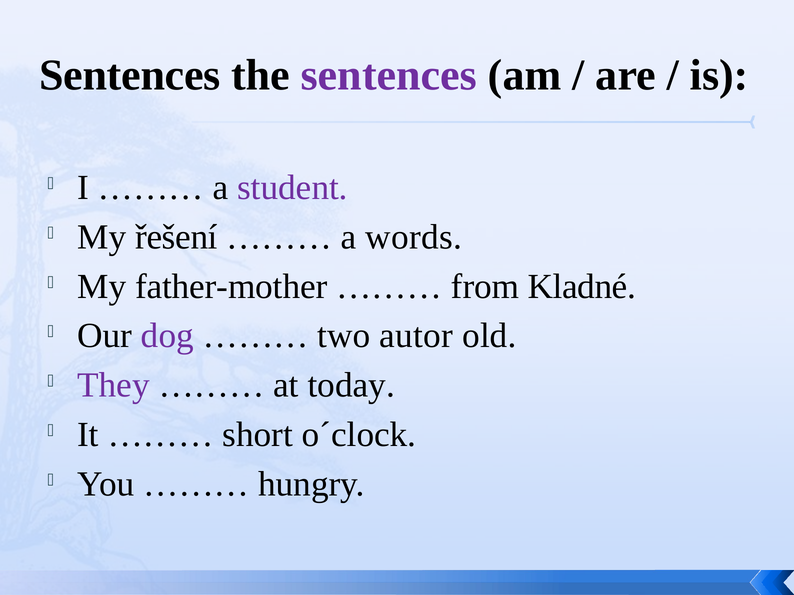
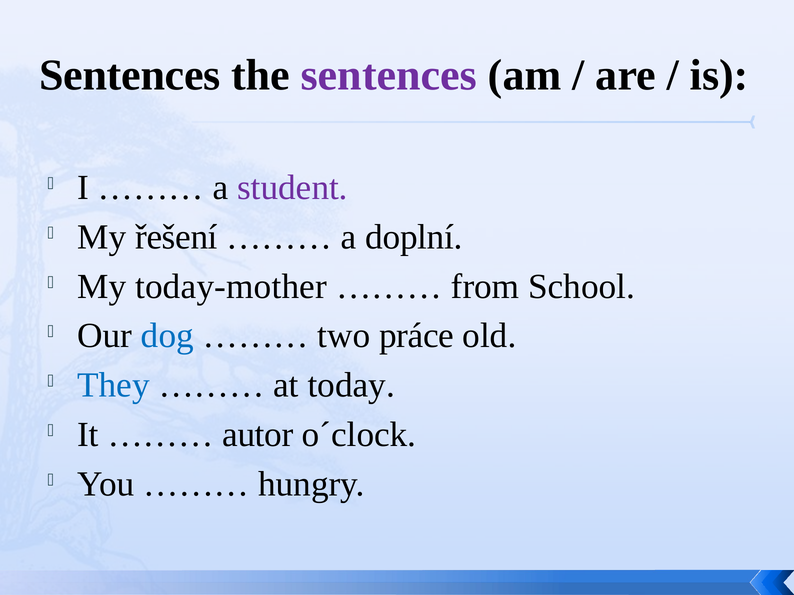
words: words -> doplní
father-mother: father-mother -> today-mother
Kladné: Kladné -> School
dog colour: purple -> blue
autor: autor -> práce
They colour: purple -> blue
short: short -> autor
